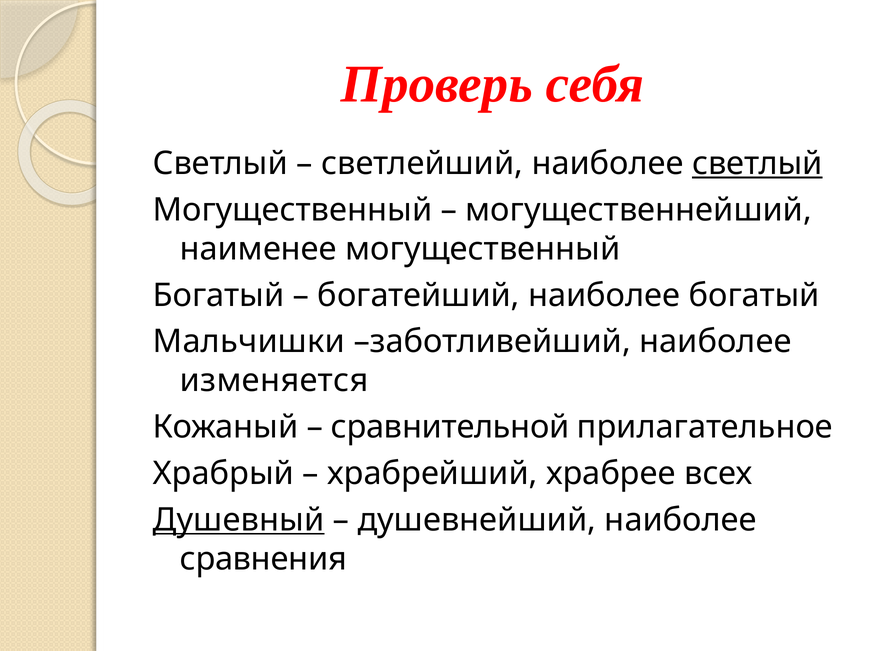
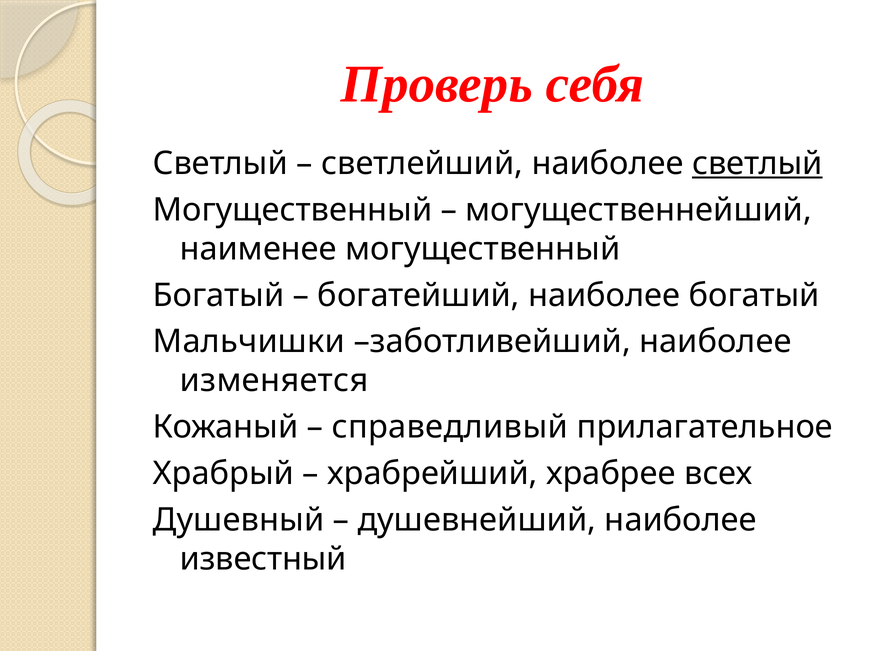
сравнительной: сравнительной -> справедливый
Душевный underline: present -> none
сравнения: сравнения -> известный
